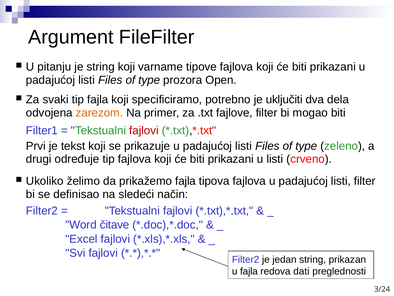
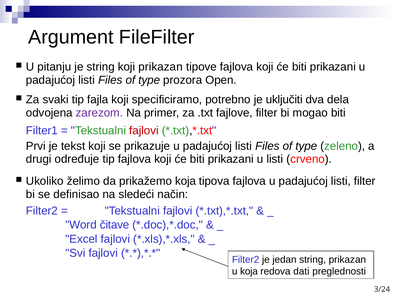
koji varname: varname -> prikazan
zarezom colour: orange -> purple
prikažemo fajla: fajla -> koja
u fajla: fajla -> koja
